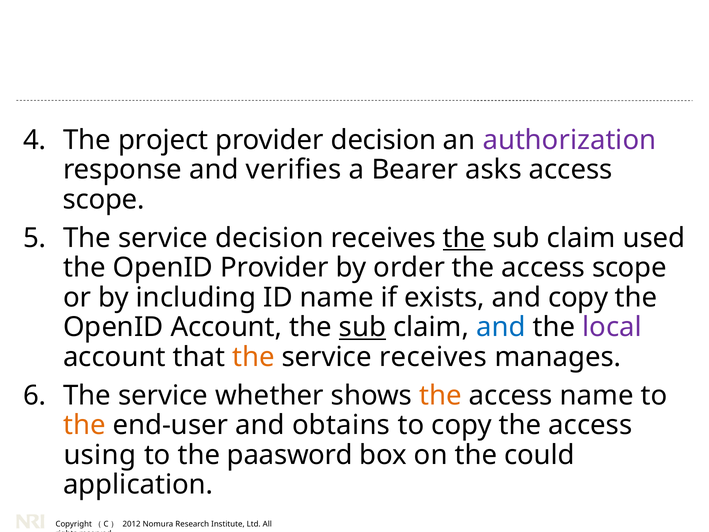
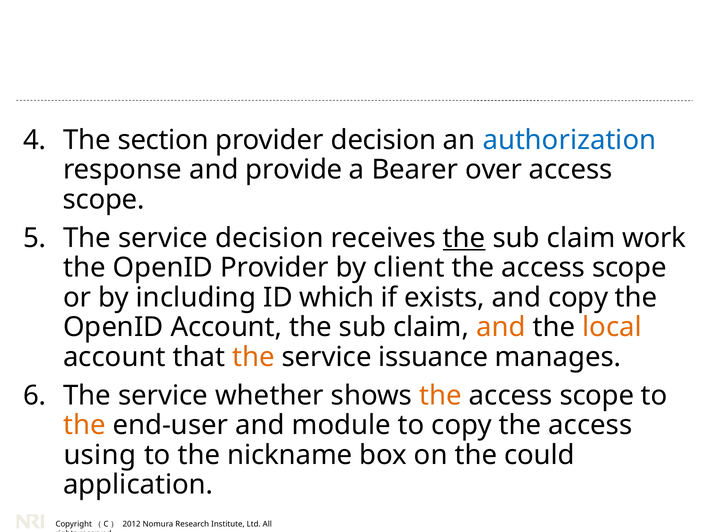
project: project -> section
authorization colour: purple -> blue
verifies: verifies -> provide
asks: asks -> over
used: used -> work
order: order -> client
ID name: name -> which
sub at (362, 327) underline: present -> none
and at (501, 327) colour: blue -> orange
local colour: purple -> orange
service receives: receives -> issuance
name at (597, 395): name -> scope
obtains: obtains -> module
paasword: paasword -> nickname
